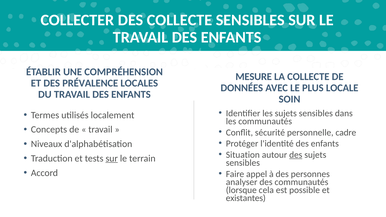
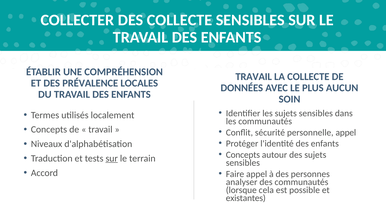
MESURE at (254, 77): MESURE -> TRAVAIL
LOCALE: LOCALE -> AUCUN
personnelle cadre: cadre -> appel
Situation at (243, 155): Situation -> Concepts
des at (296, 155) underline: present -> none
